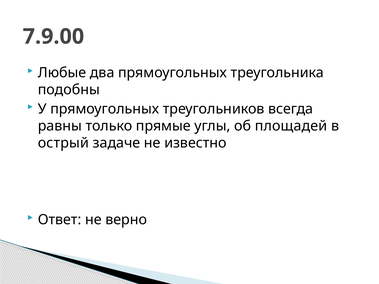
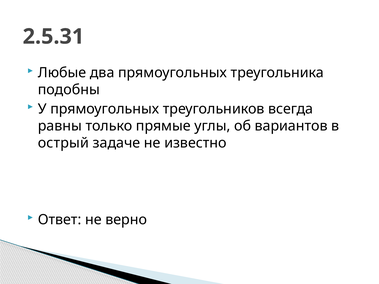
7.9.00: 7.9.00 -> 2.5.31
площадей: площадей -> вариантов
